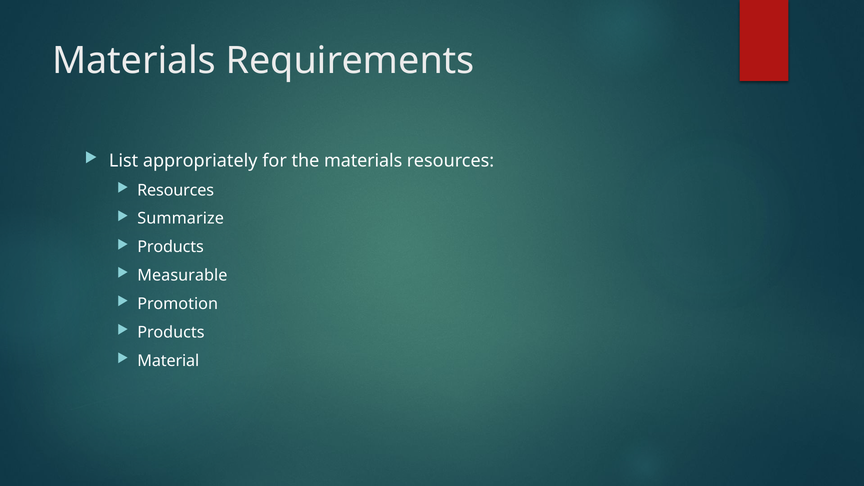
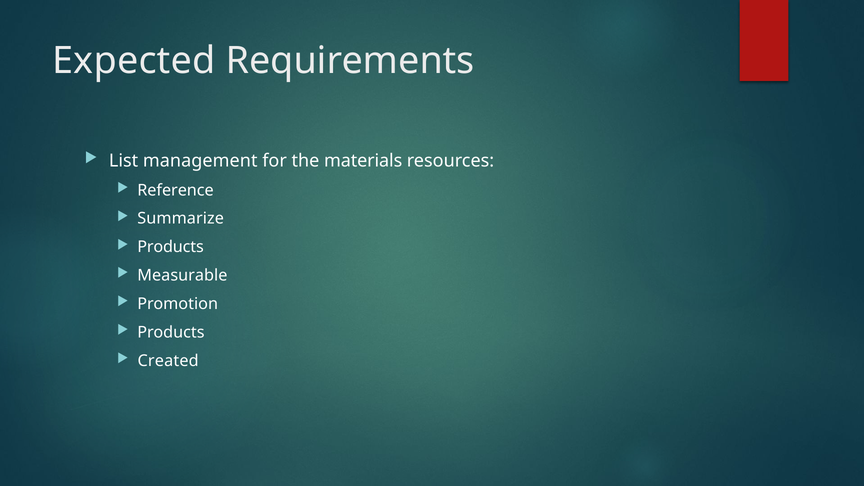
Materials at (134, 61): Materials -> Expected
appropriately: appropriately -> management
Resources at (176, 190): Resources -> Reference
Material: Material -> Created
